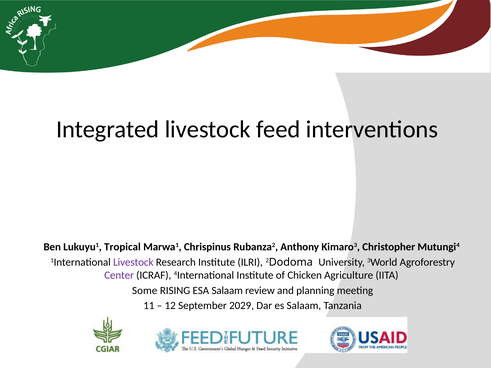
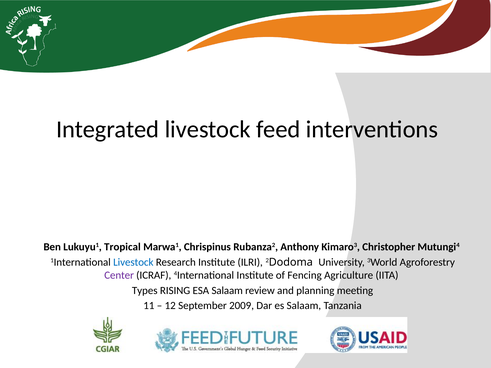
Livestock at (133, 262) colour: purple -> blue
Chicken: Chicken -> Fencing
Some: Some -> Types
2029: 2029 -> 2009
